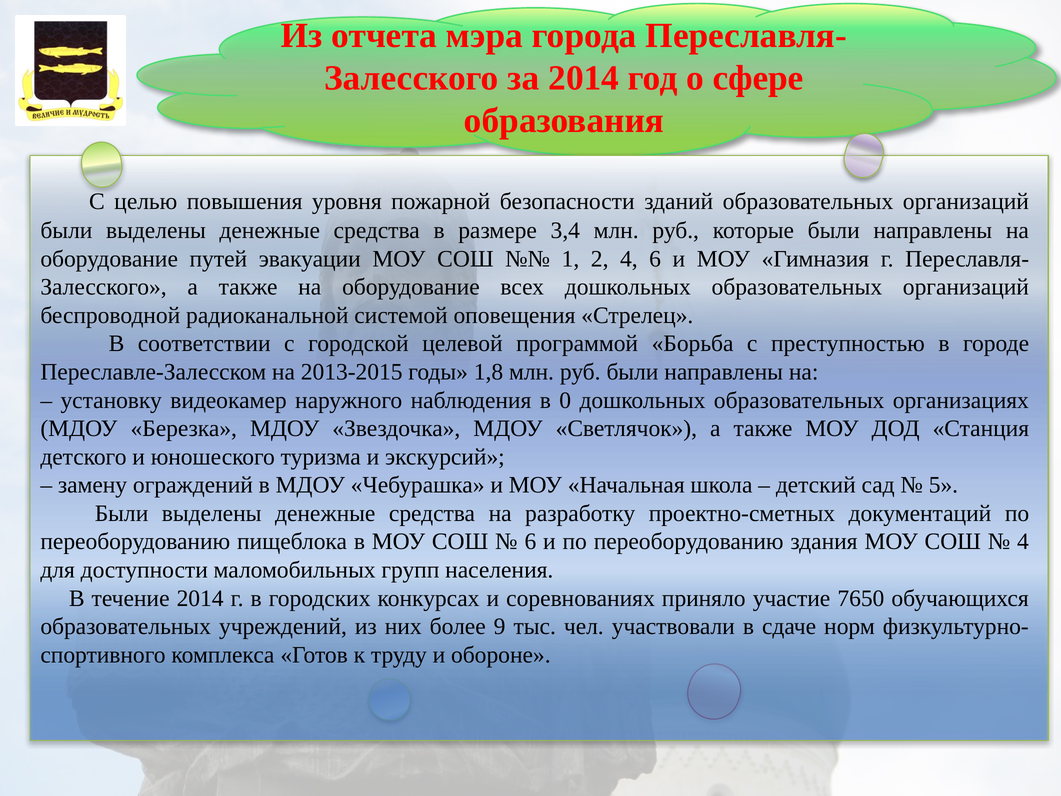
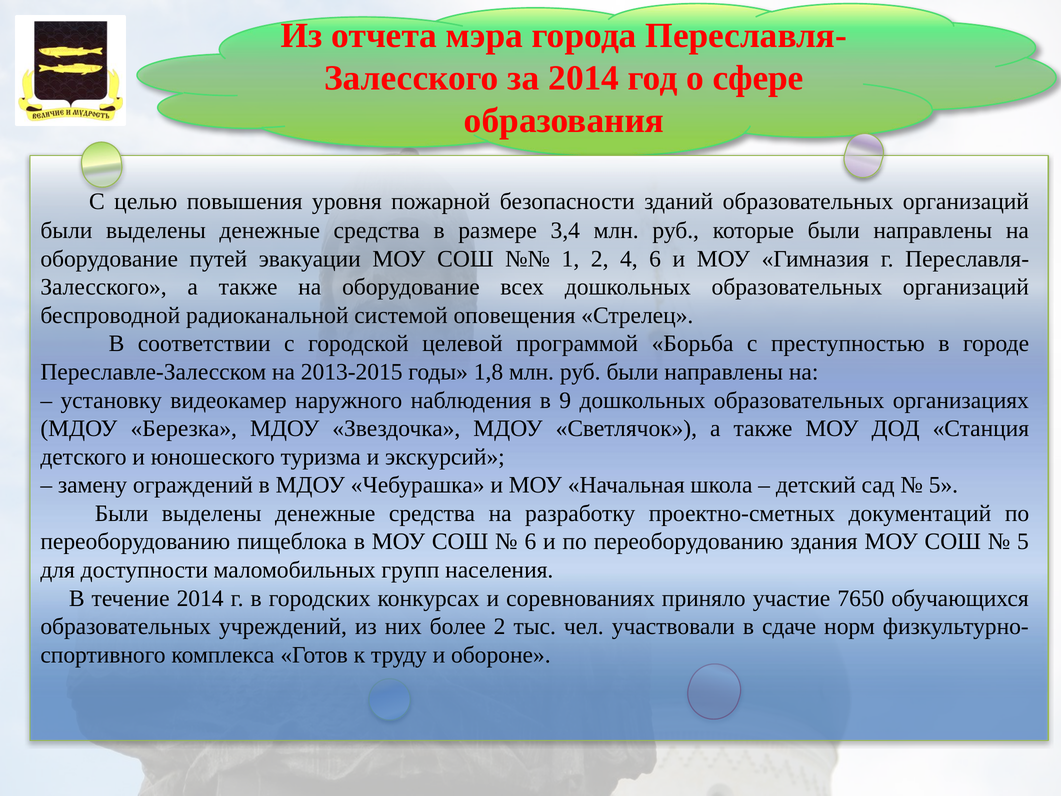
0: 0 -> 9
4 at (1023, 542): 4 -> 5
более 9: 9 -> 2
